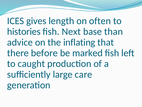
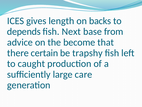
often: often -> backs
histories: histories -> depends
than: than -> from
inflating: inflating -> become
before: before -> certain
marked: marked -> trapshy
